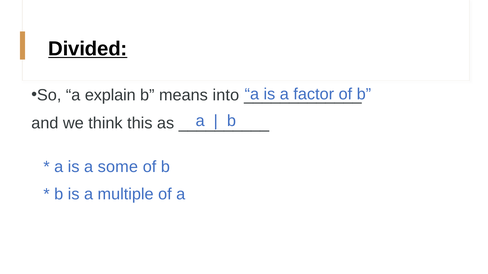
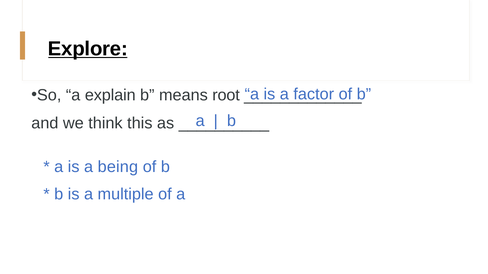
Divided: Divided -> Explore
into: into -> root
some: some -> being
